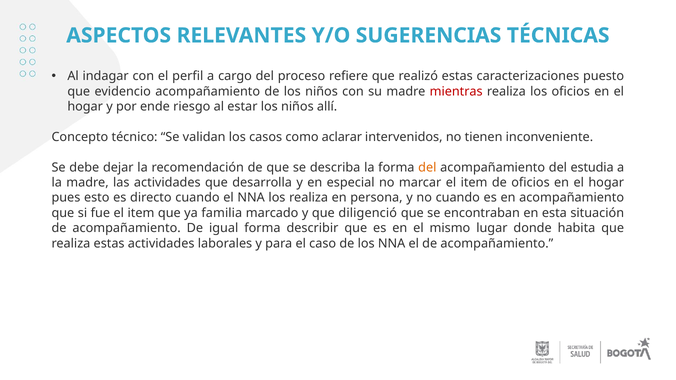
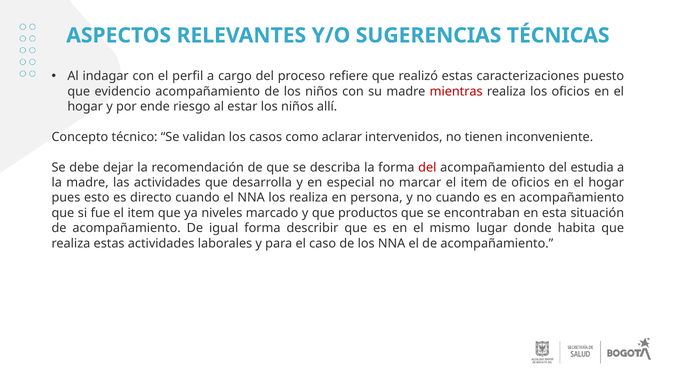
del at (427, 167) colour: orange -> red
familia: familia -> niveles
diligenció: diligenció -> productos
